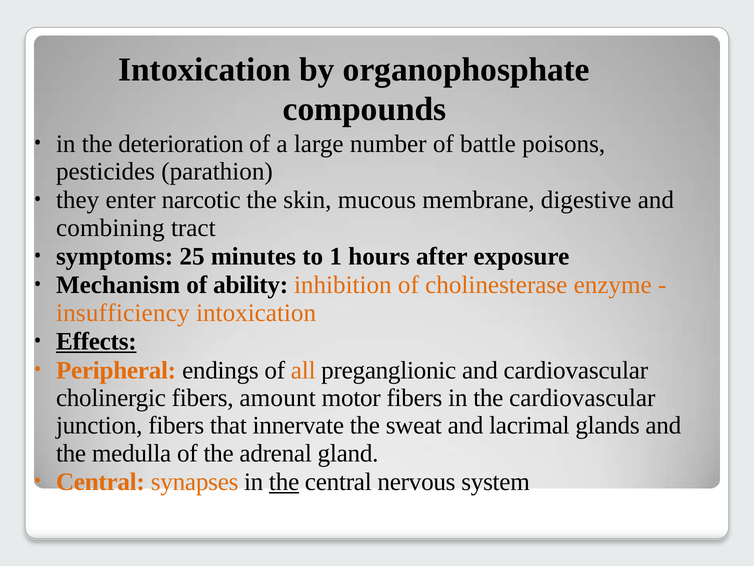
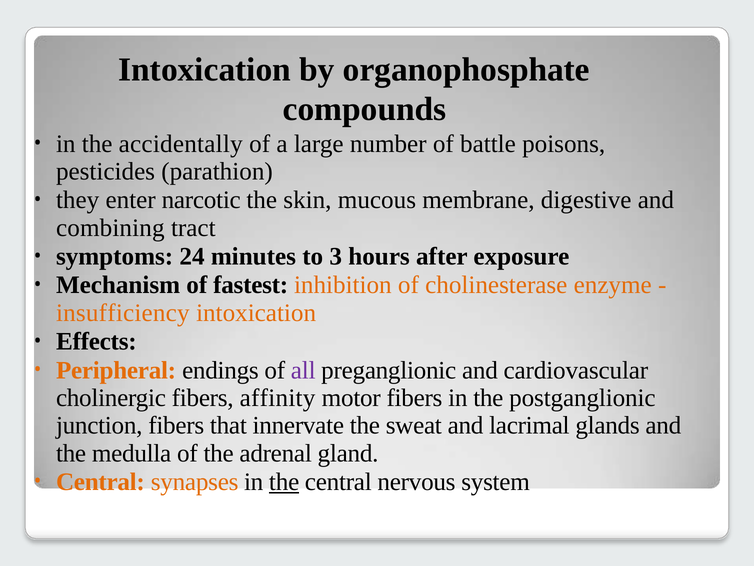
deterioration: deterioration -> accidentally
25: 25 -> 24
1: 1 -> 3
ability: ability -> fastest
Effects underline: present -> none
all colour: orange -> purple
amount: amount -> affinity
the cardiovascular: cardiovascular -> postganglionic
